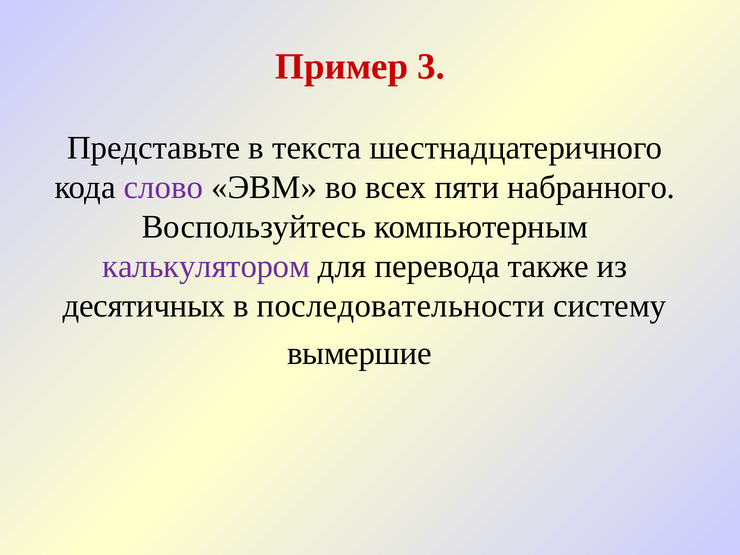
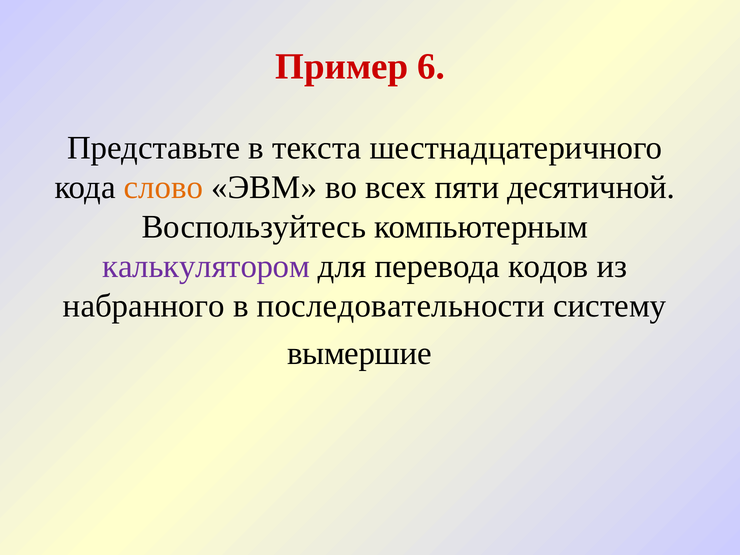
3: 3 -> 6
слово colour: purple -> orange
набранного: набранного -> десятичной
также: также -> кодов
десятичных: десятичных -> набранного
